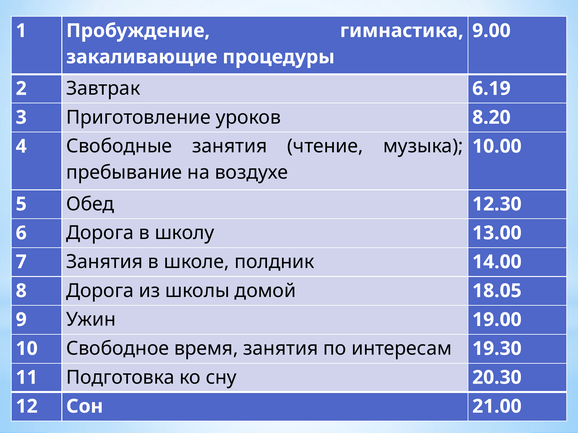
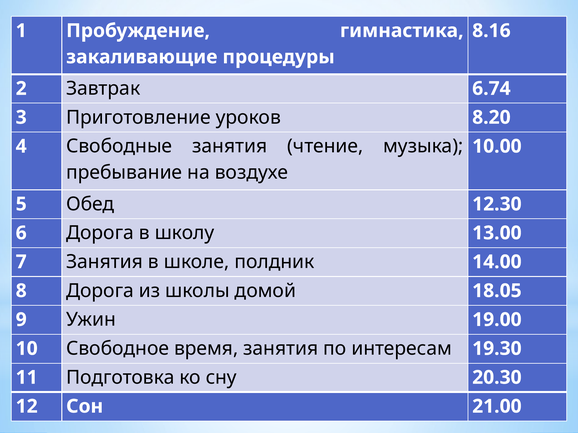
9.00: 9.00 -> 8.16
6.19: 6.19 -> 6.74
